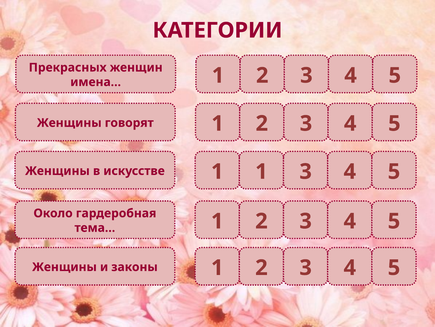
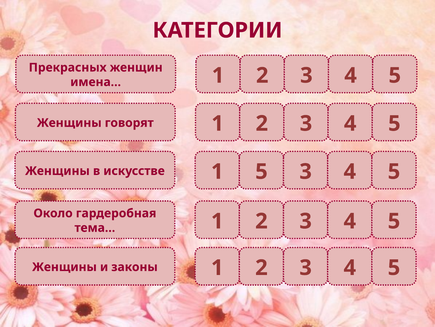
1 1: 1 -> 5
